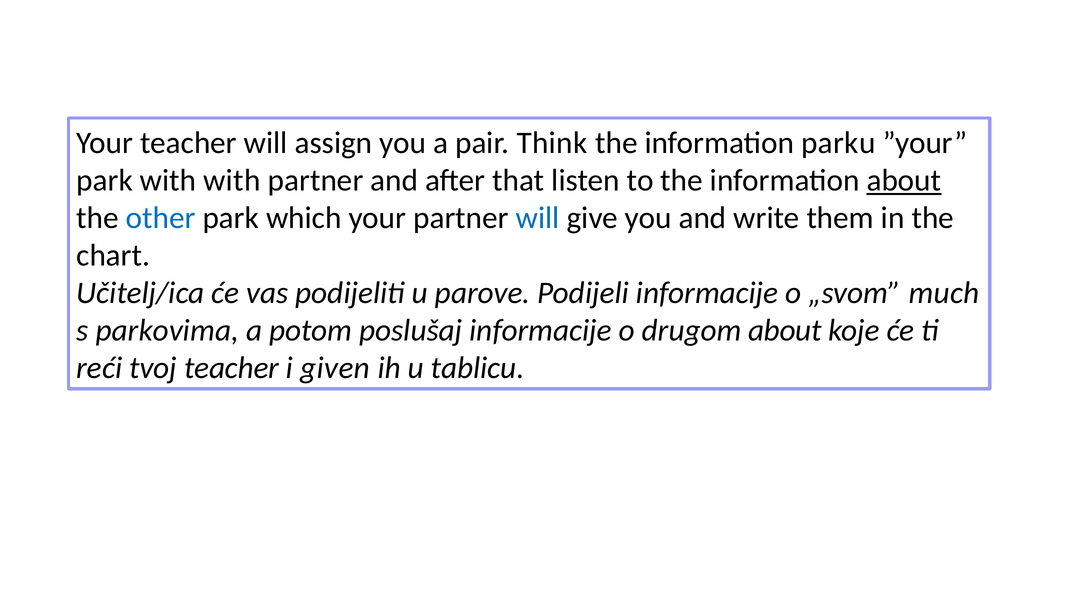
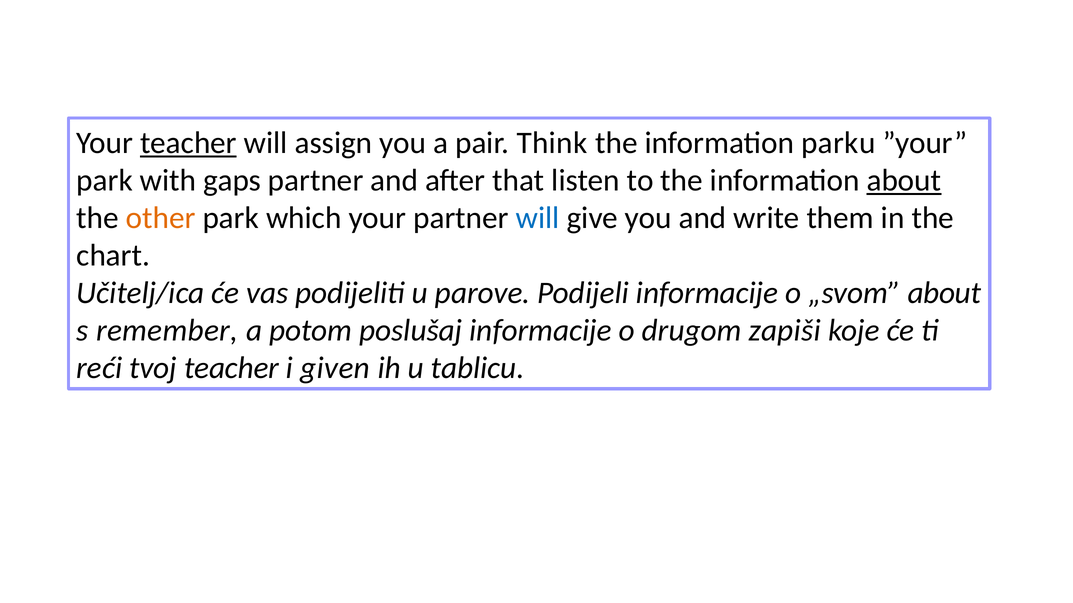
teacher at (188, 143) underline: none -> present
with with: with -> gaps
other colour: blue -> orange
„svom much: much -> about
parkovima: parkovima -> remember
drugom about: about -> zapiši
